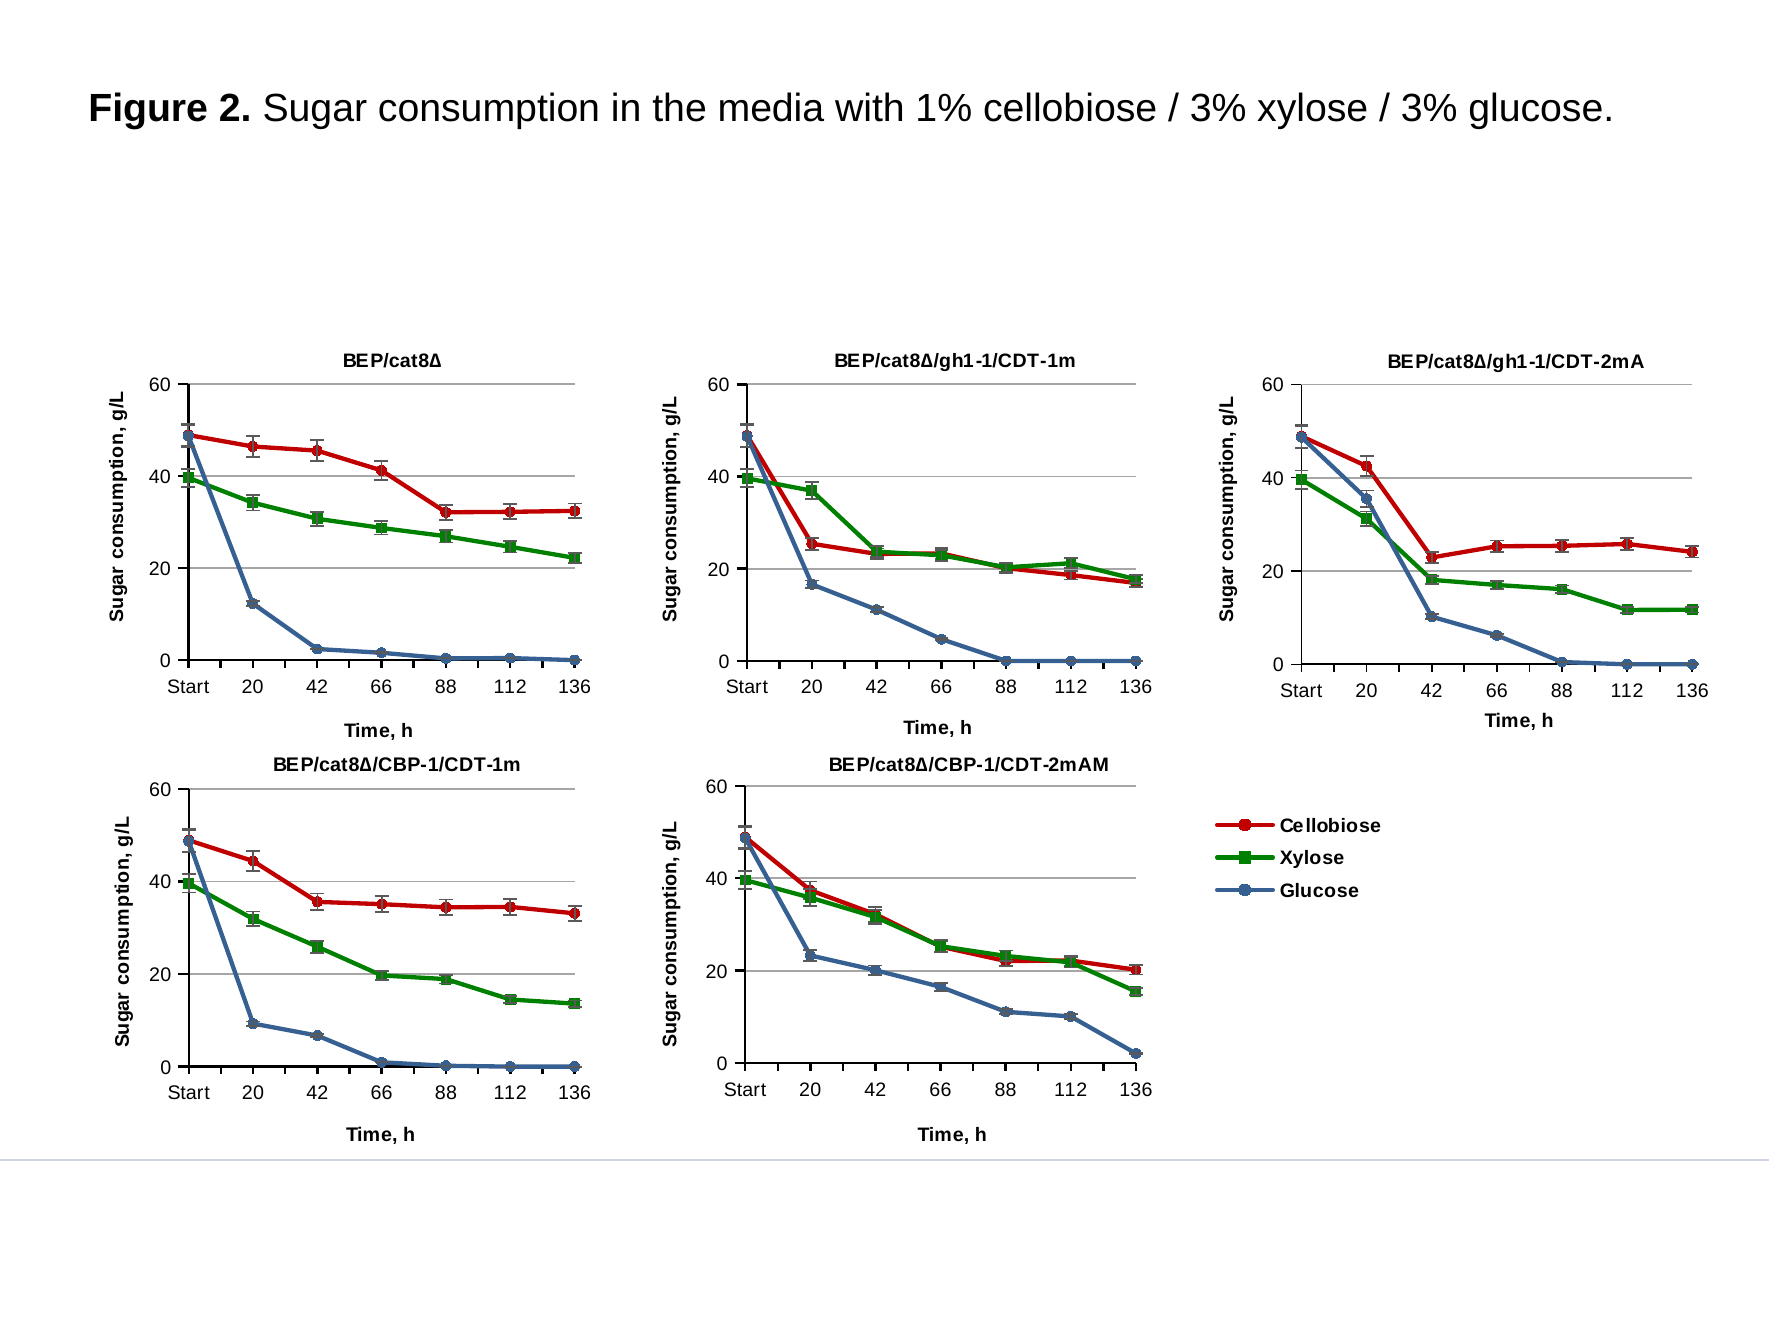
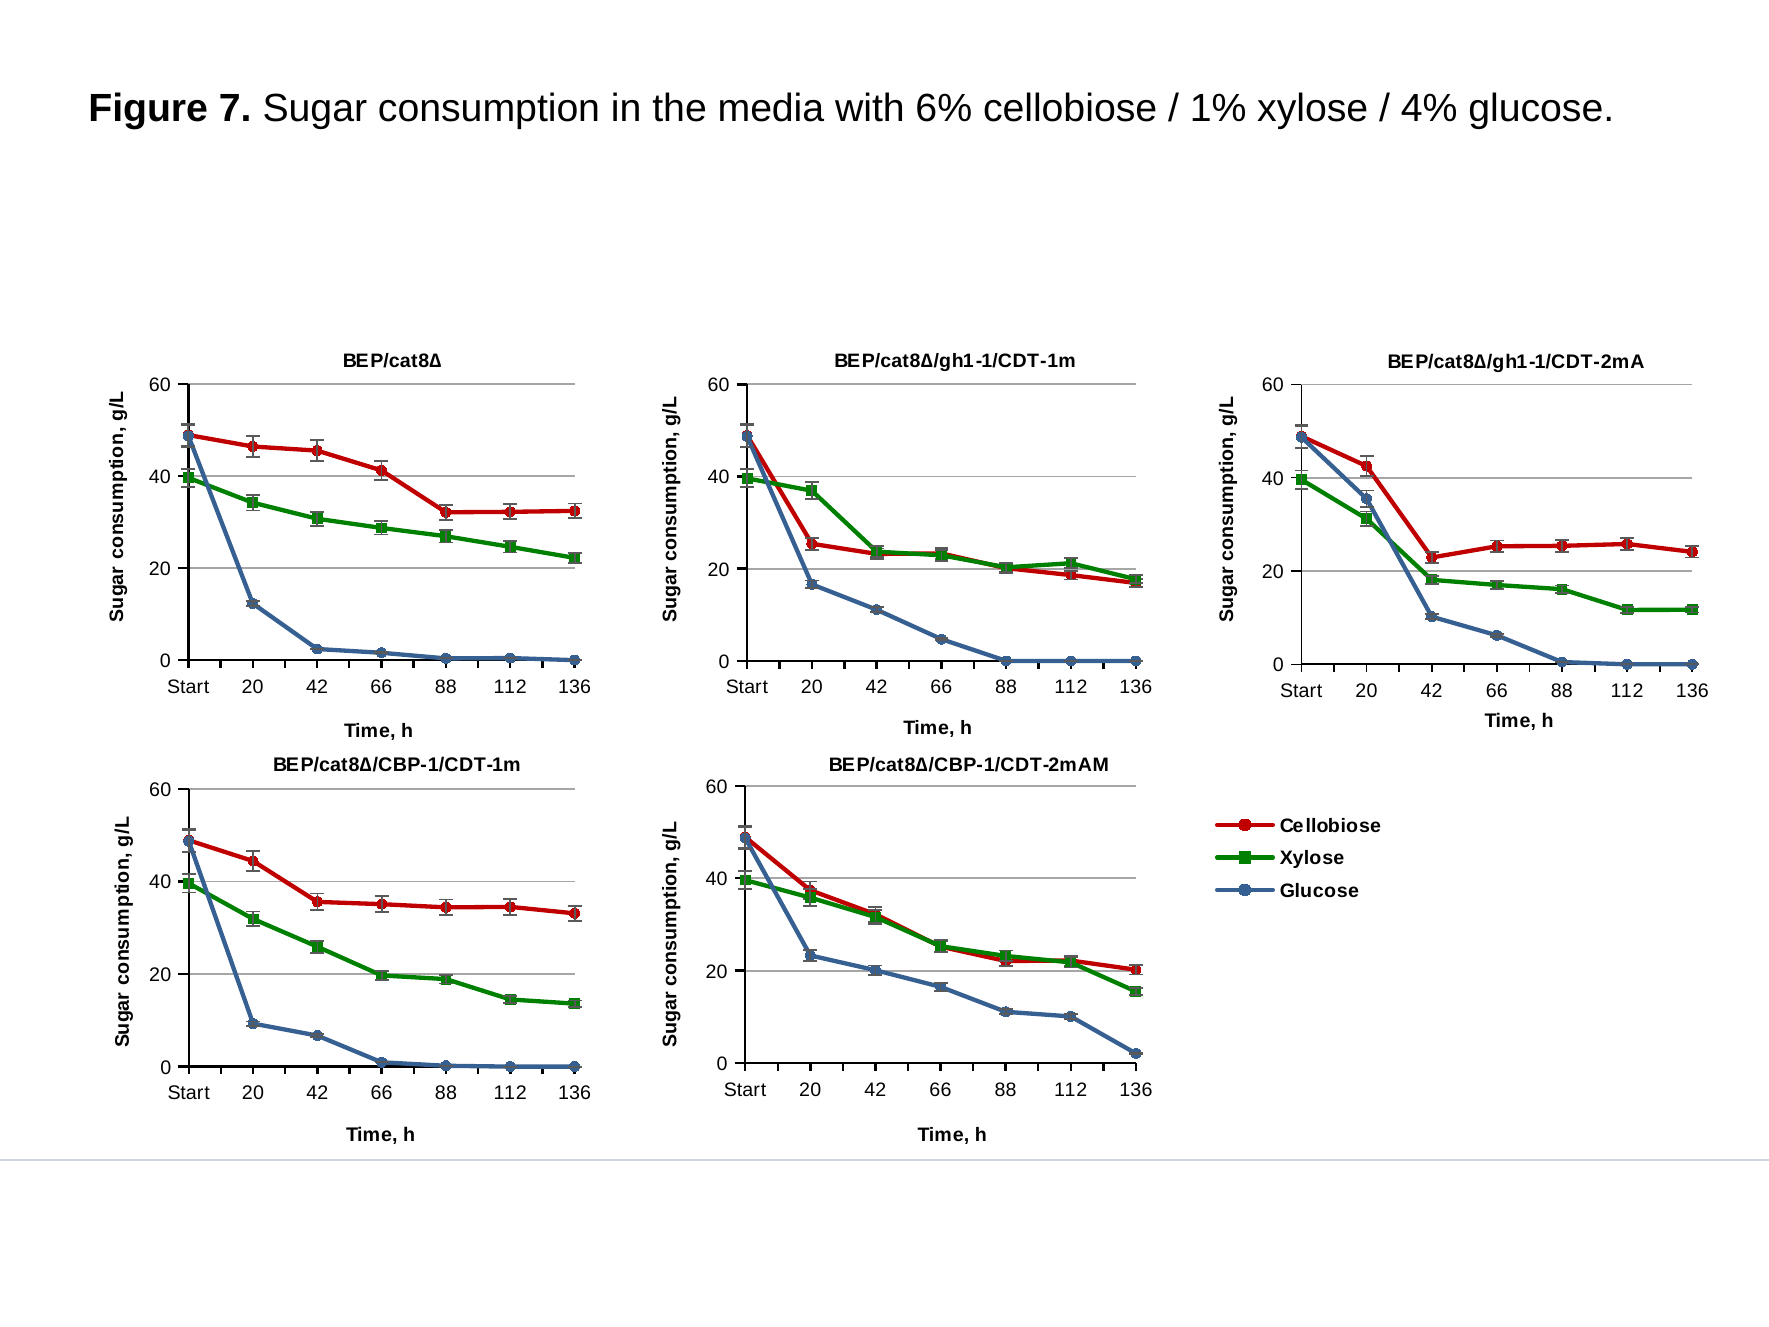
2: 2 -> 7
1%: 1% -> 6%
3% at (1218, 109): 3% -> 1%
3% at (1429, 109): 3% -> 4%
